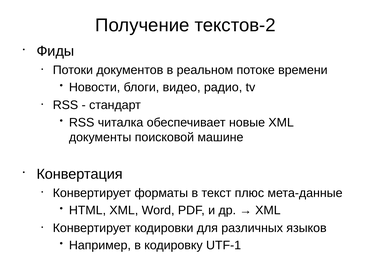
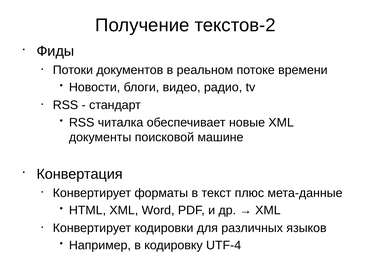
UTF-1: UTF-1 -> UTF-4
